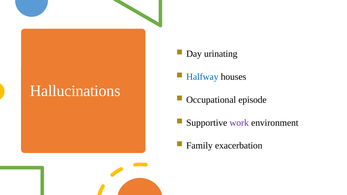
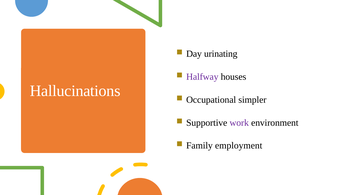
Halfway colour: blue -> purple
episode: episode -> simpler
exacerbation: exacerbation -> employment
